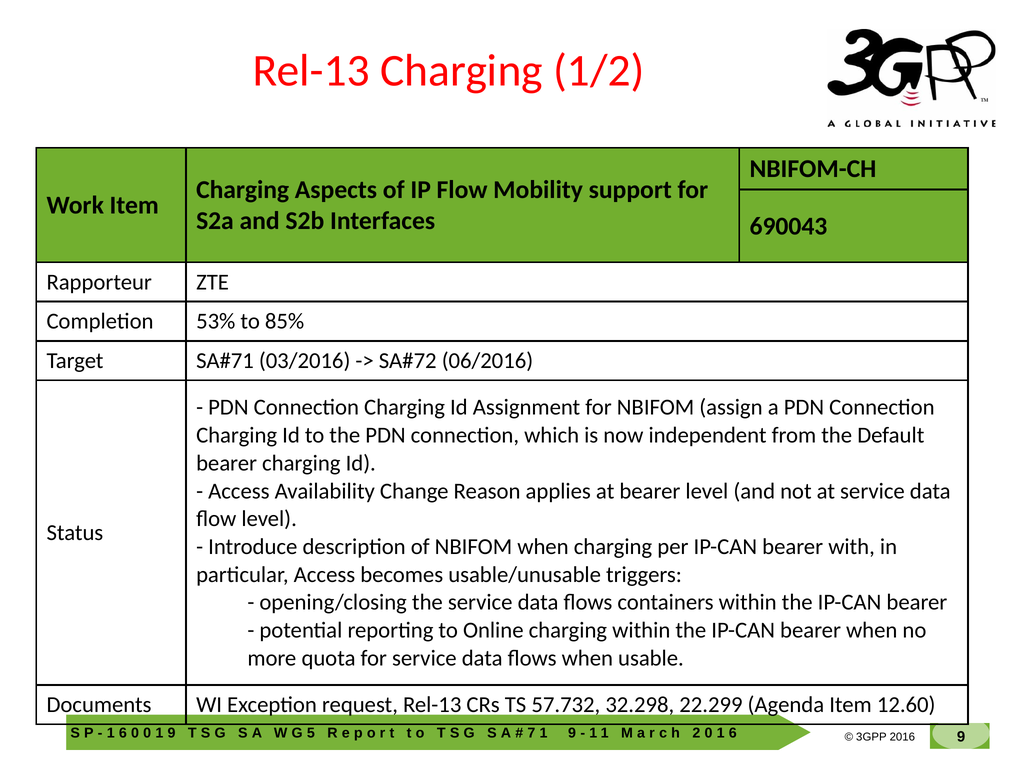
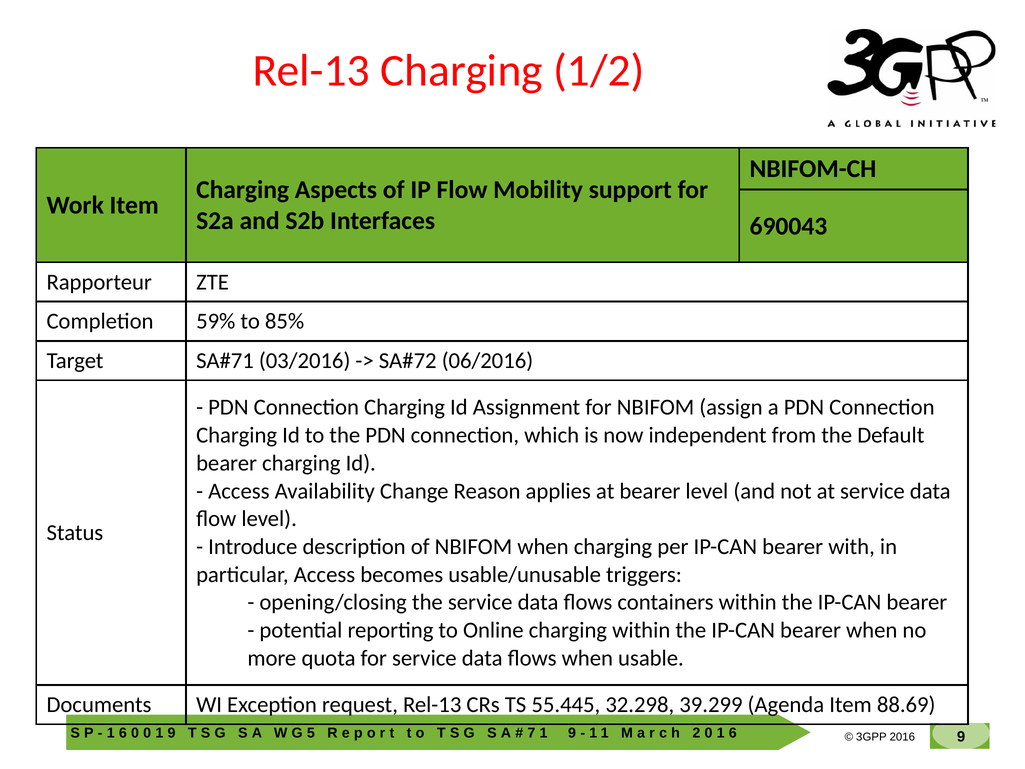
53%: 53% -> 59%
57.732: 57.732 -> 55.445
22.299: 22.299 -> 39.299
12.60: 12.60 -> 88.69
